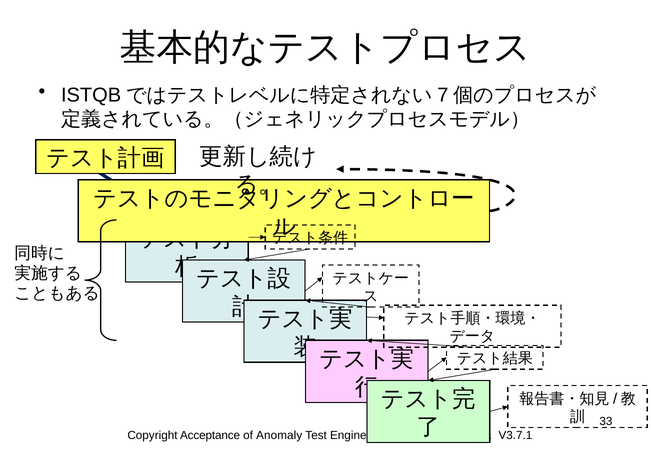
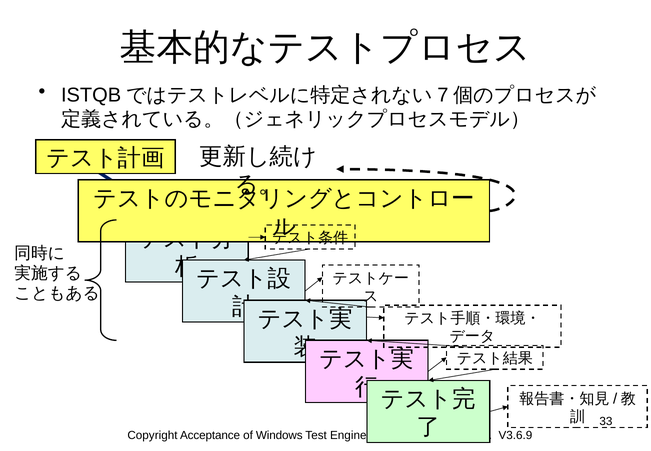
Anomaly: Anomaly -> Windows
V3.7.1: V3.7.1 -> V3.6.9
